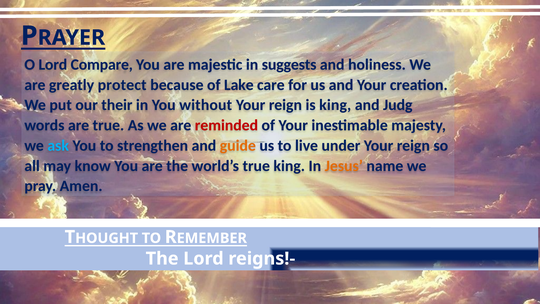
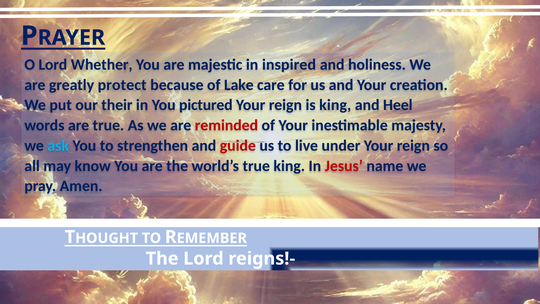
Compare: Compare -> Whether
suggests: suggests -> inspired
without: without -> pictured
Judg: Judg -> Heel
guide colour: orange -> red
Jesus colour: orange -> red
